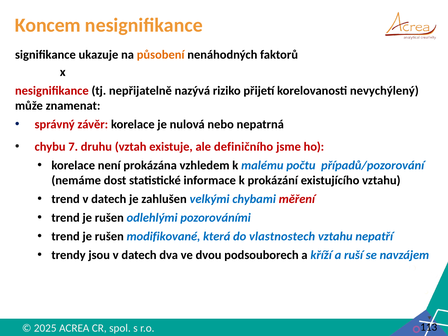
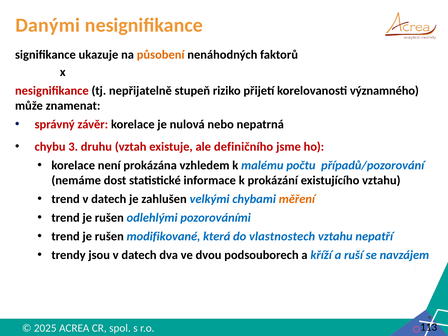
Koncem: Koncem -> Danými
nazývá: nazývá -> stupeň
nevychýlený: nevychýlený -> významného
7: 7 -> 3
měření colour: red -> orange
